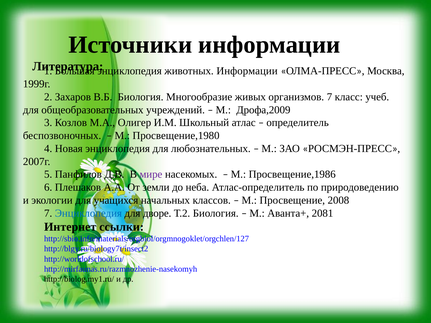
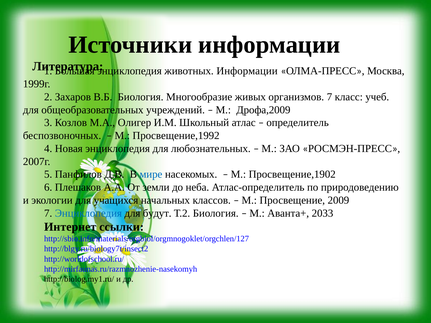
Просвещение,1980: Просвещение,1980 -> Просвещение,1992
мире colour: purple -> blue
Просвещение,1986: Просвещение,1986 -> Просвещение,1902
2008: 2008 -> 2009
дворе: дворе -> будут
2081: 2081 -> 2033
